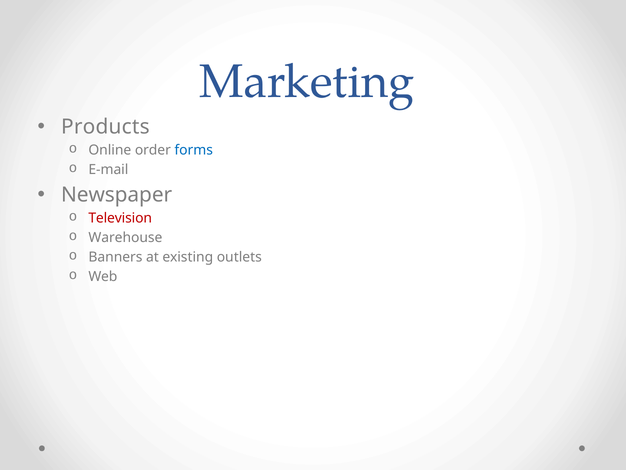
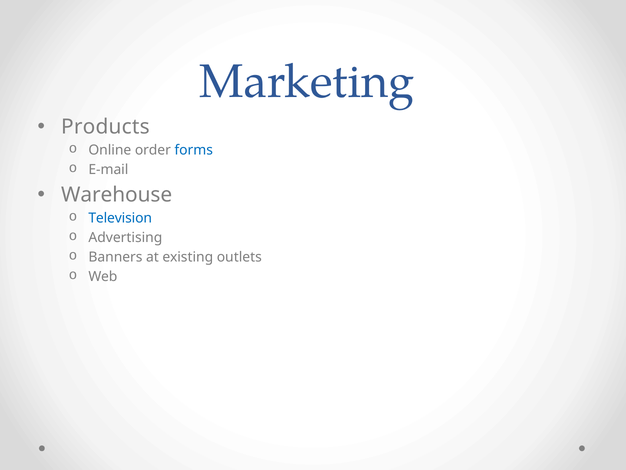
Newspaper: Newspaper -> Warehouse
Television colour: red -> blue
Warehouse: Warehouse -> Advertising
